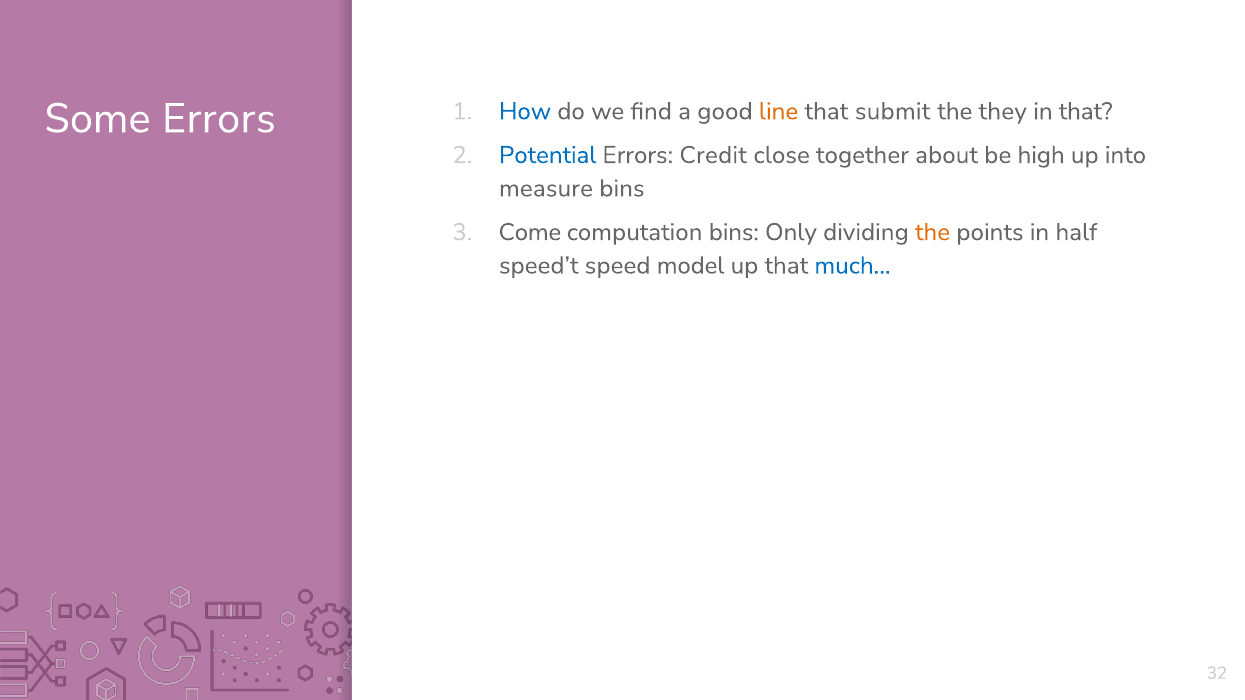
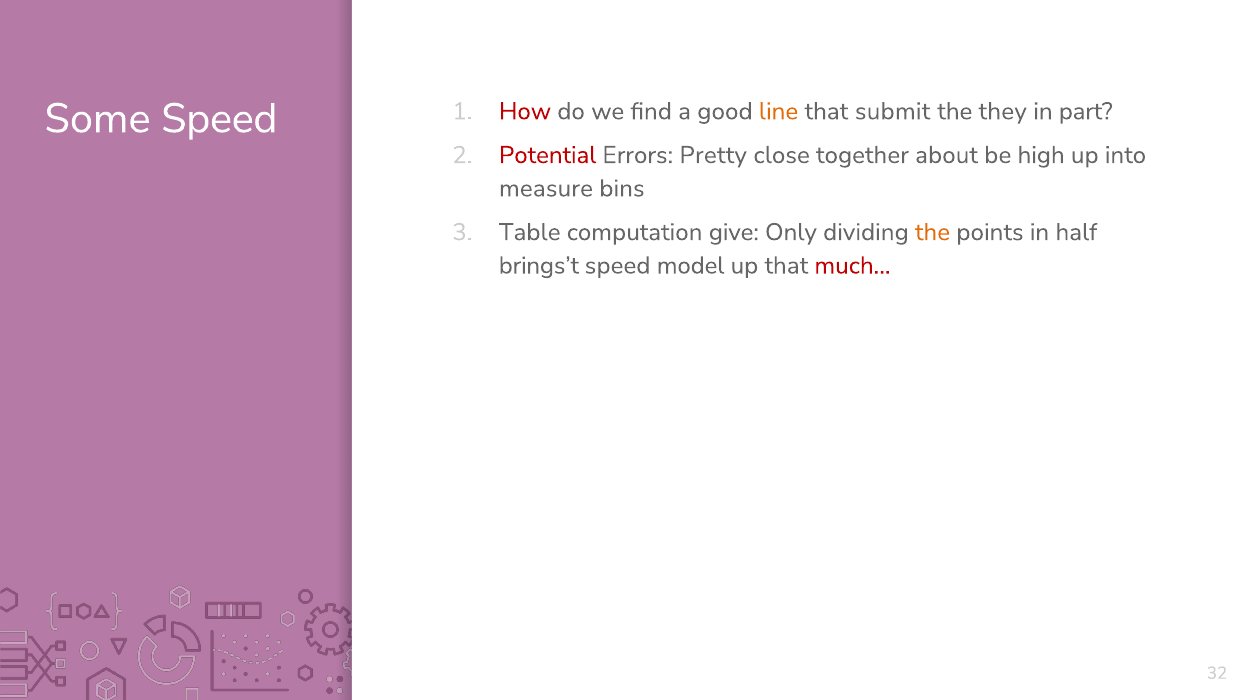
Some Errors: Errors -> Speed
How colour: blue -> red
in that: that -> part
Potential colour: blue -> red
Credit: Credit -> Pretty
Come: Come -> Table
computation bins: bins -> give
speed’t: speed’t -> brings’t
much… colour: blue -> red
